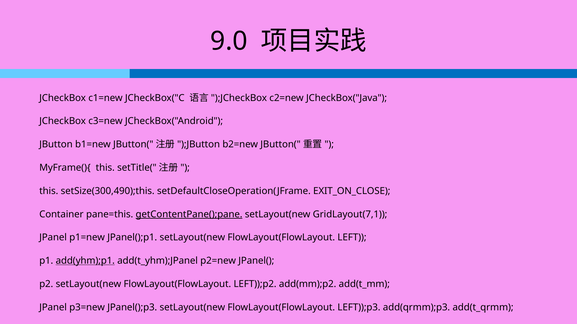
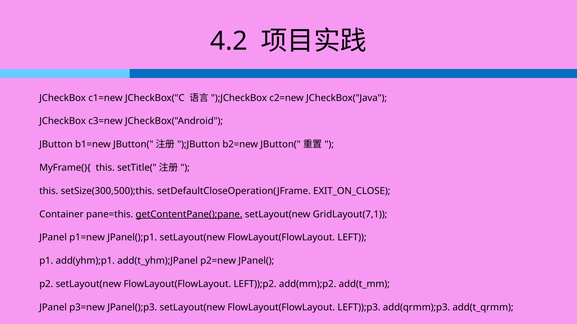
9.0: 9.0 -> 4.2
setSize(300,490);this: setSize(300,490);this -> setSize(300,500);this
add(yhm);p1 underline: present -> none
